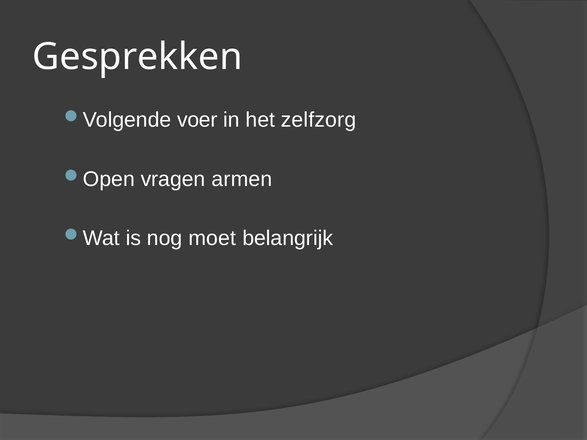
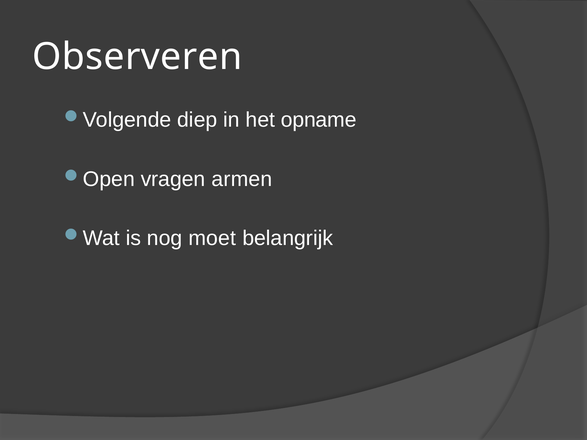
Gesprekken: Gesprekken -> Observeren
voer: voer -> diep
zelfzorg: zelfzorg -> opname
